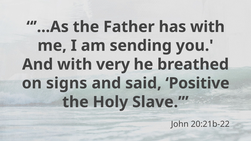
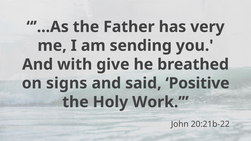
has with: with -> very
very: very -> give
Slave: Slave -> Work
